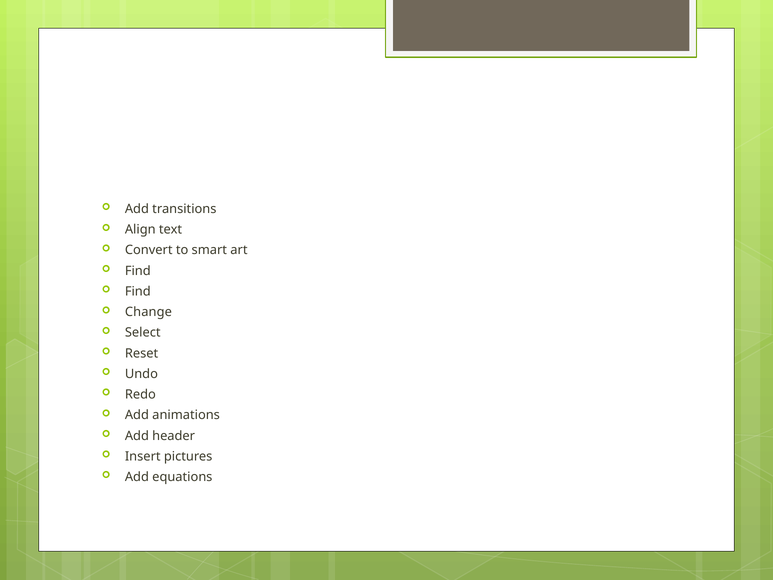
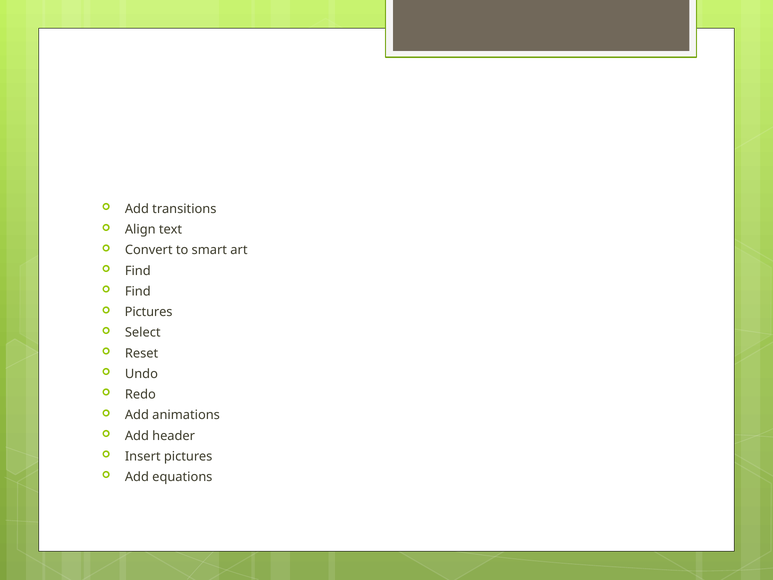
Change at (148, 312): Change -> Pictures
